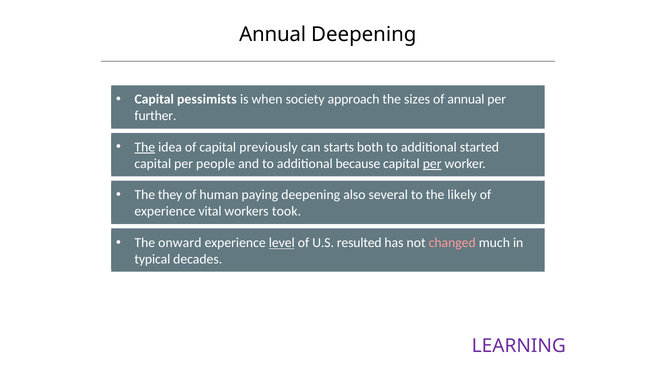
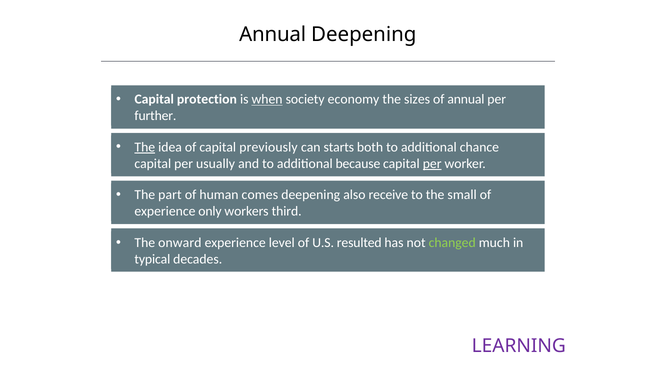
pessimists: pessimists -> protection
when underline: none -> present
approach: approach -> economy
started: started -> chance
people: people -> usually
they: they -> part
paying: paying -> comes
several: several -> receive
likely: likely -> small
vital: vital -> only
took: took -> third
level underline: present -> none
changed colour: pink -> light green
